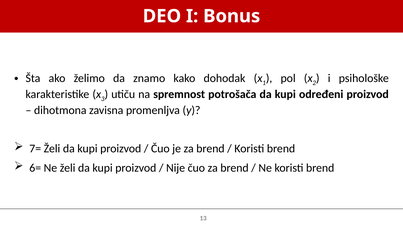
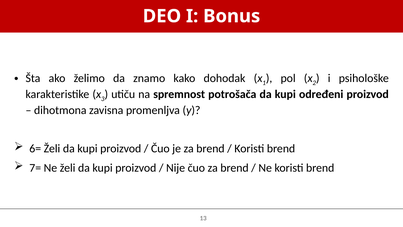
7=: 7= -> 6=
6=: 6= -> 7=
